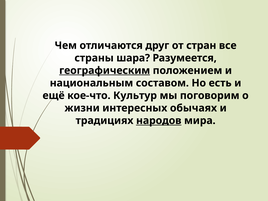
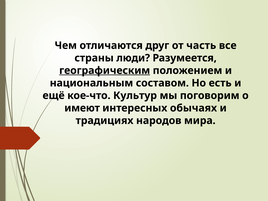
стран: стран -> часть
шара: шара -> люди
жизни: жизни -> имеют
народов underline: present -> none
